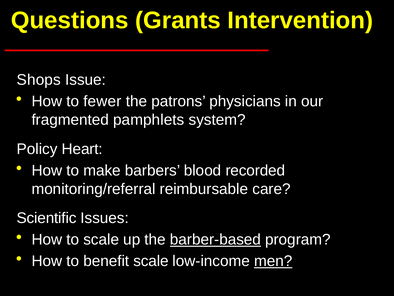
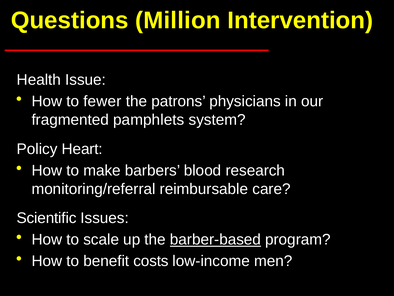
Grants: Grants -> Million
Shops: Shops -> Health
recorded: recorded -> research
benefit scale: scale -> costs
men underline: present -> none
